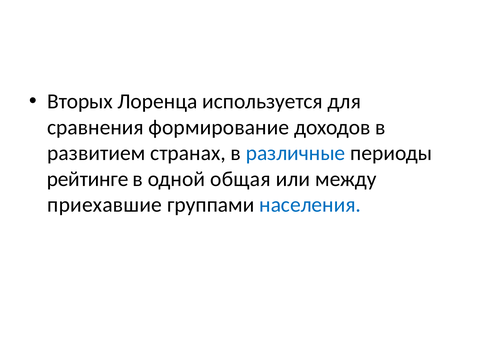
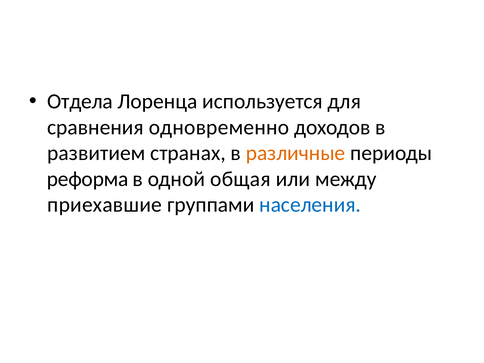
Вторых: Вторых -> Отдела
формирование: формирование -> одновременно
различные colour: blue -> orange
рейтинге: рейтинге -> реформа
